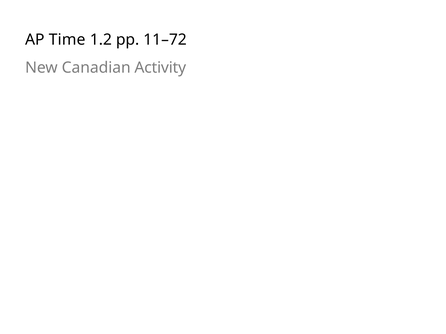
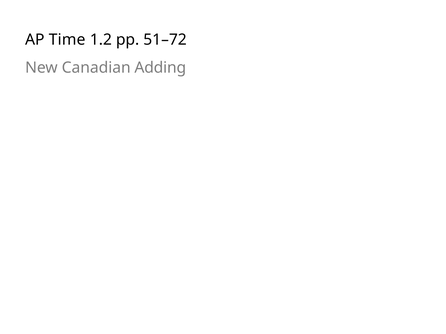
11–72: 11–72 -> 51–72
Activity: Activity -> Adding
